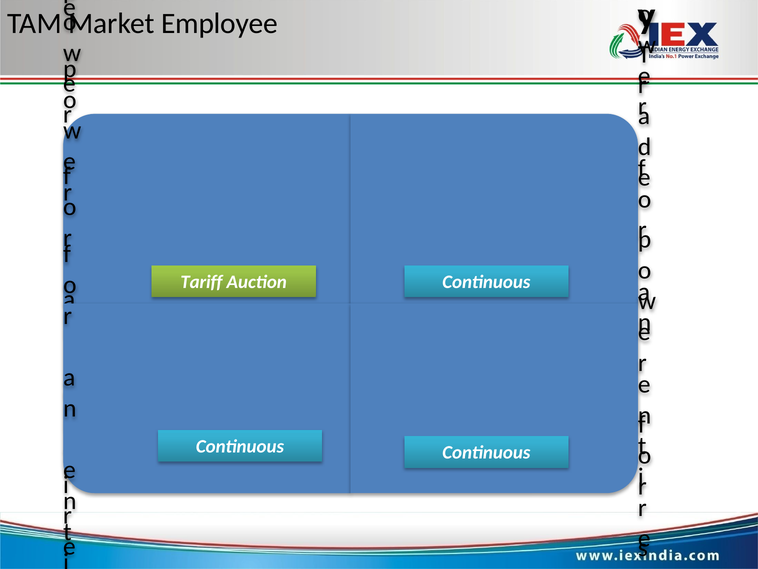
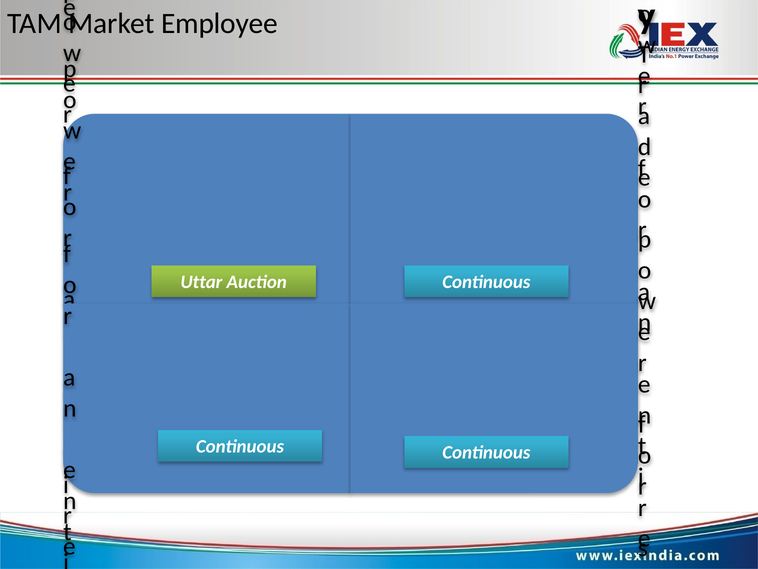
Tariff: Tariff -> Uttar
